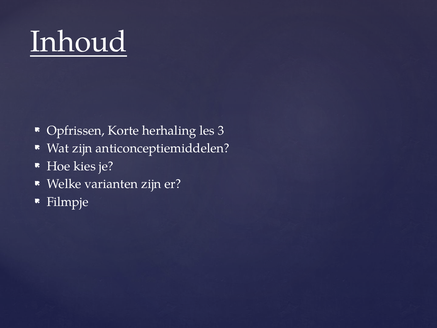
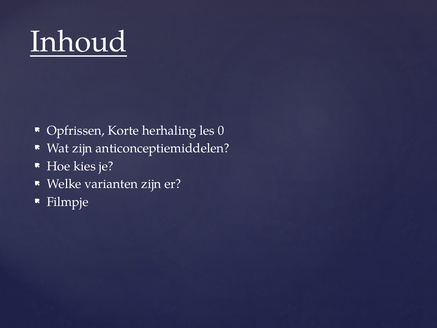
3: 3 -> 0
